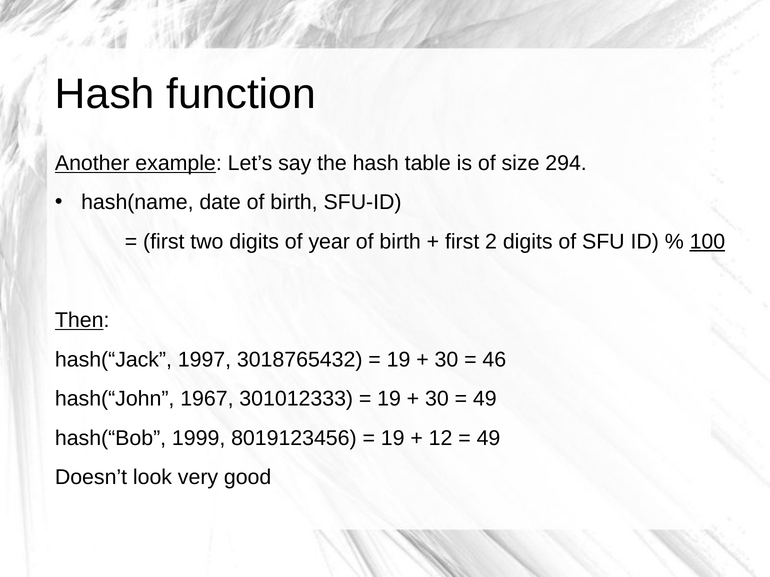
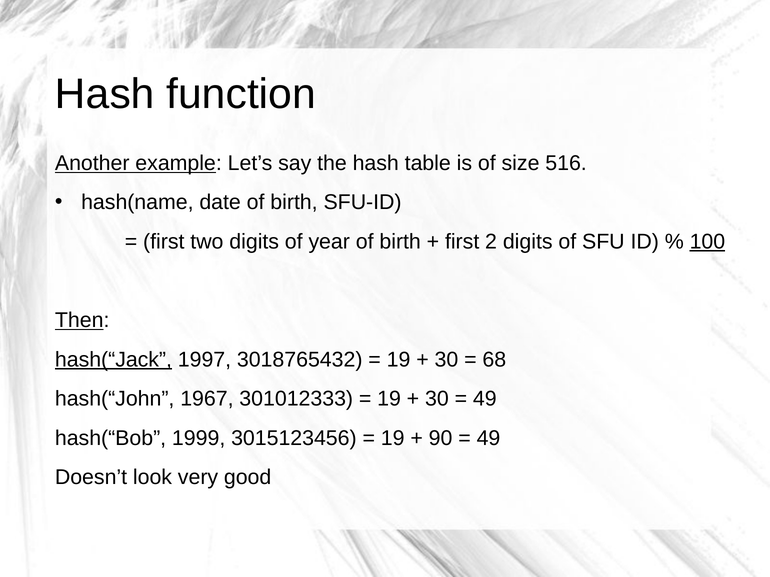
294: 294 -> 516
hash(“Jack underline: none -> present
46: 46 -> 68
8019123456: 8019123456 -> 3015123456
12: 12 -> 90
